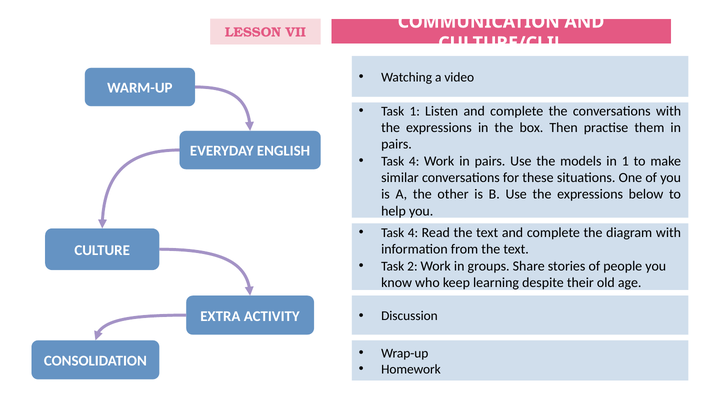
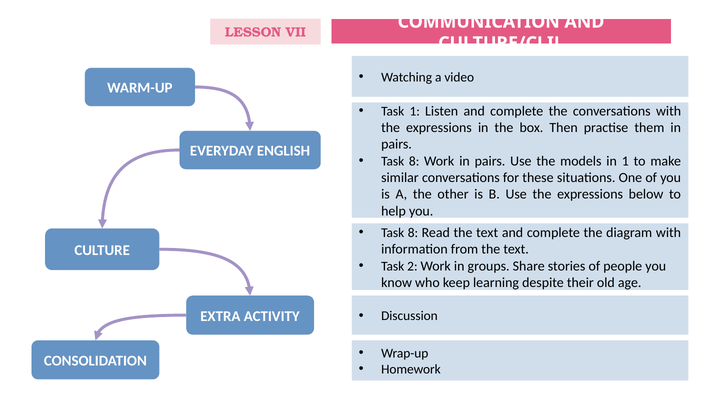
4 at (414, 161): 4 -> 8
4 at (413, 233): 4 -> 8
